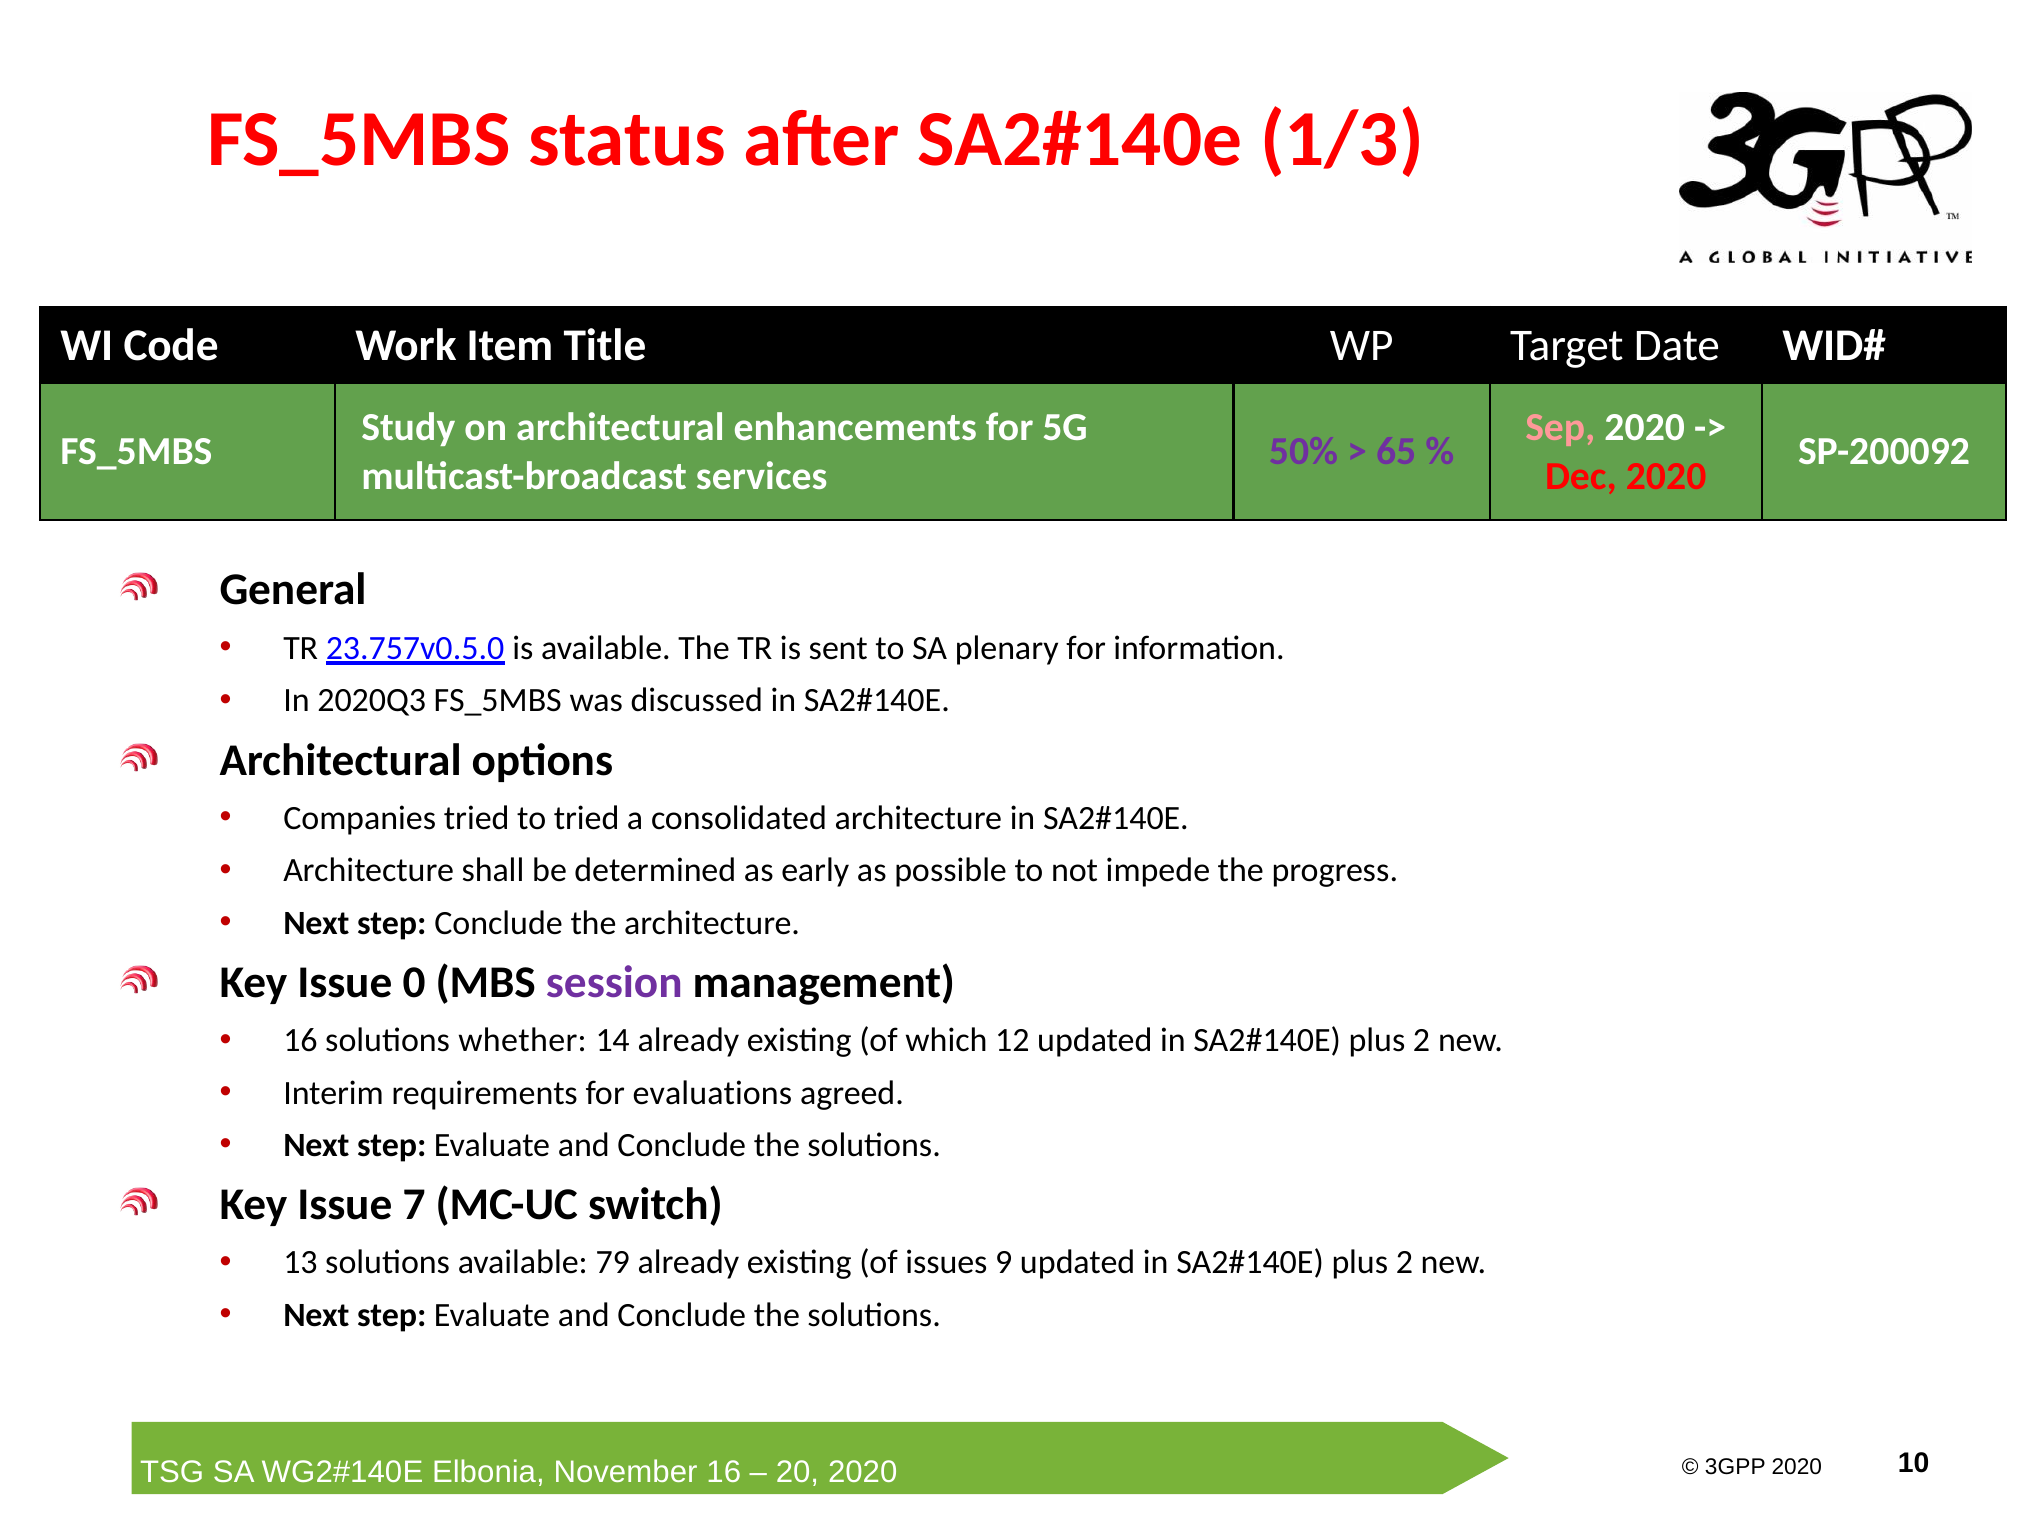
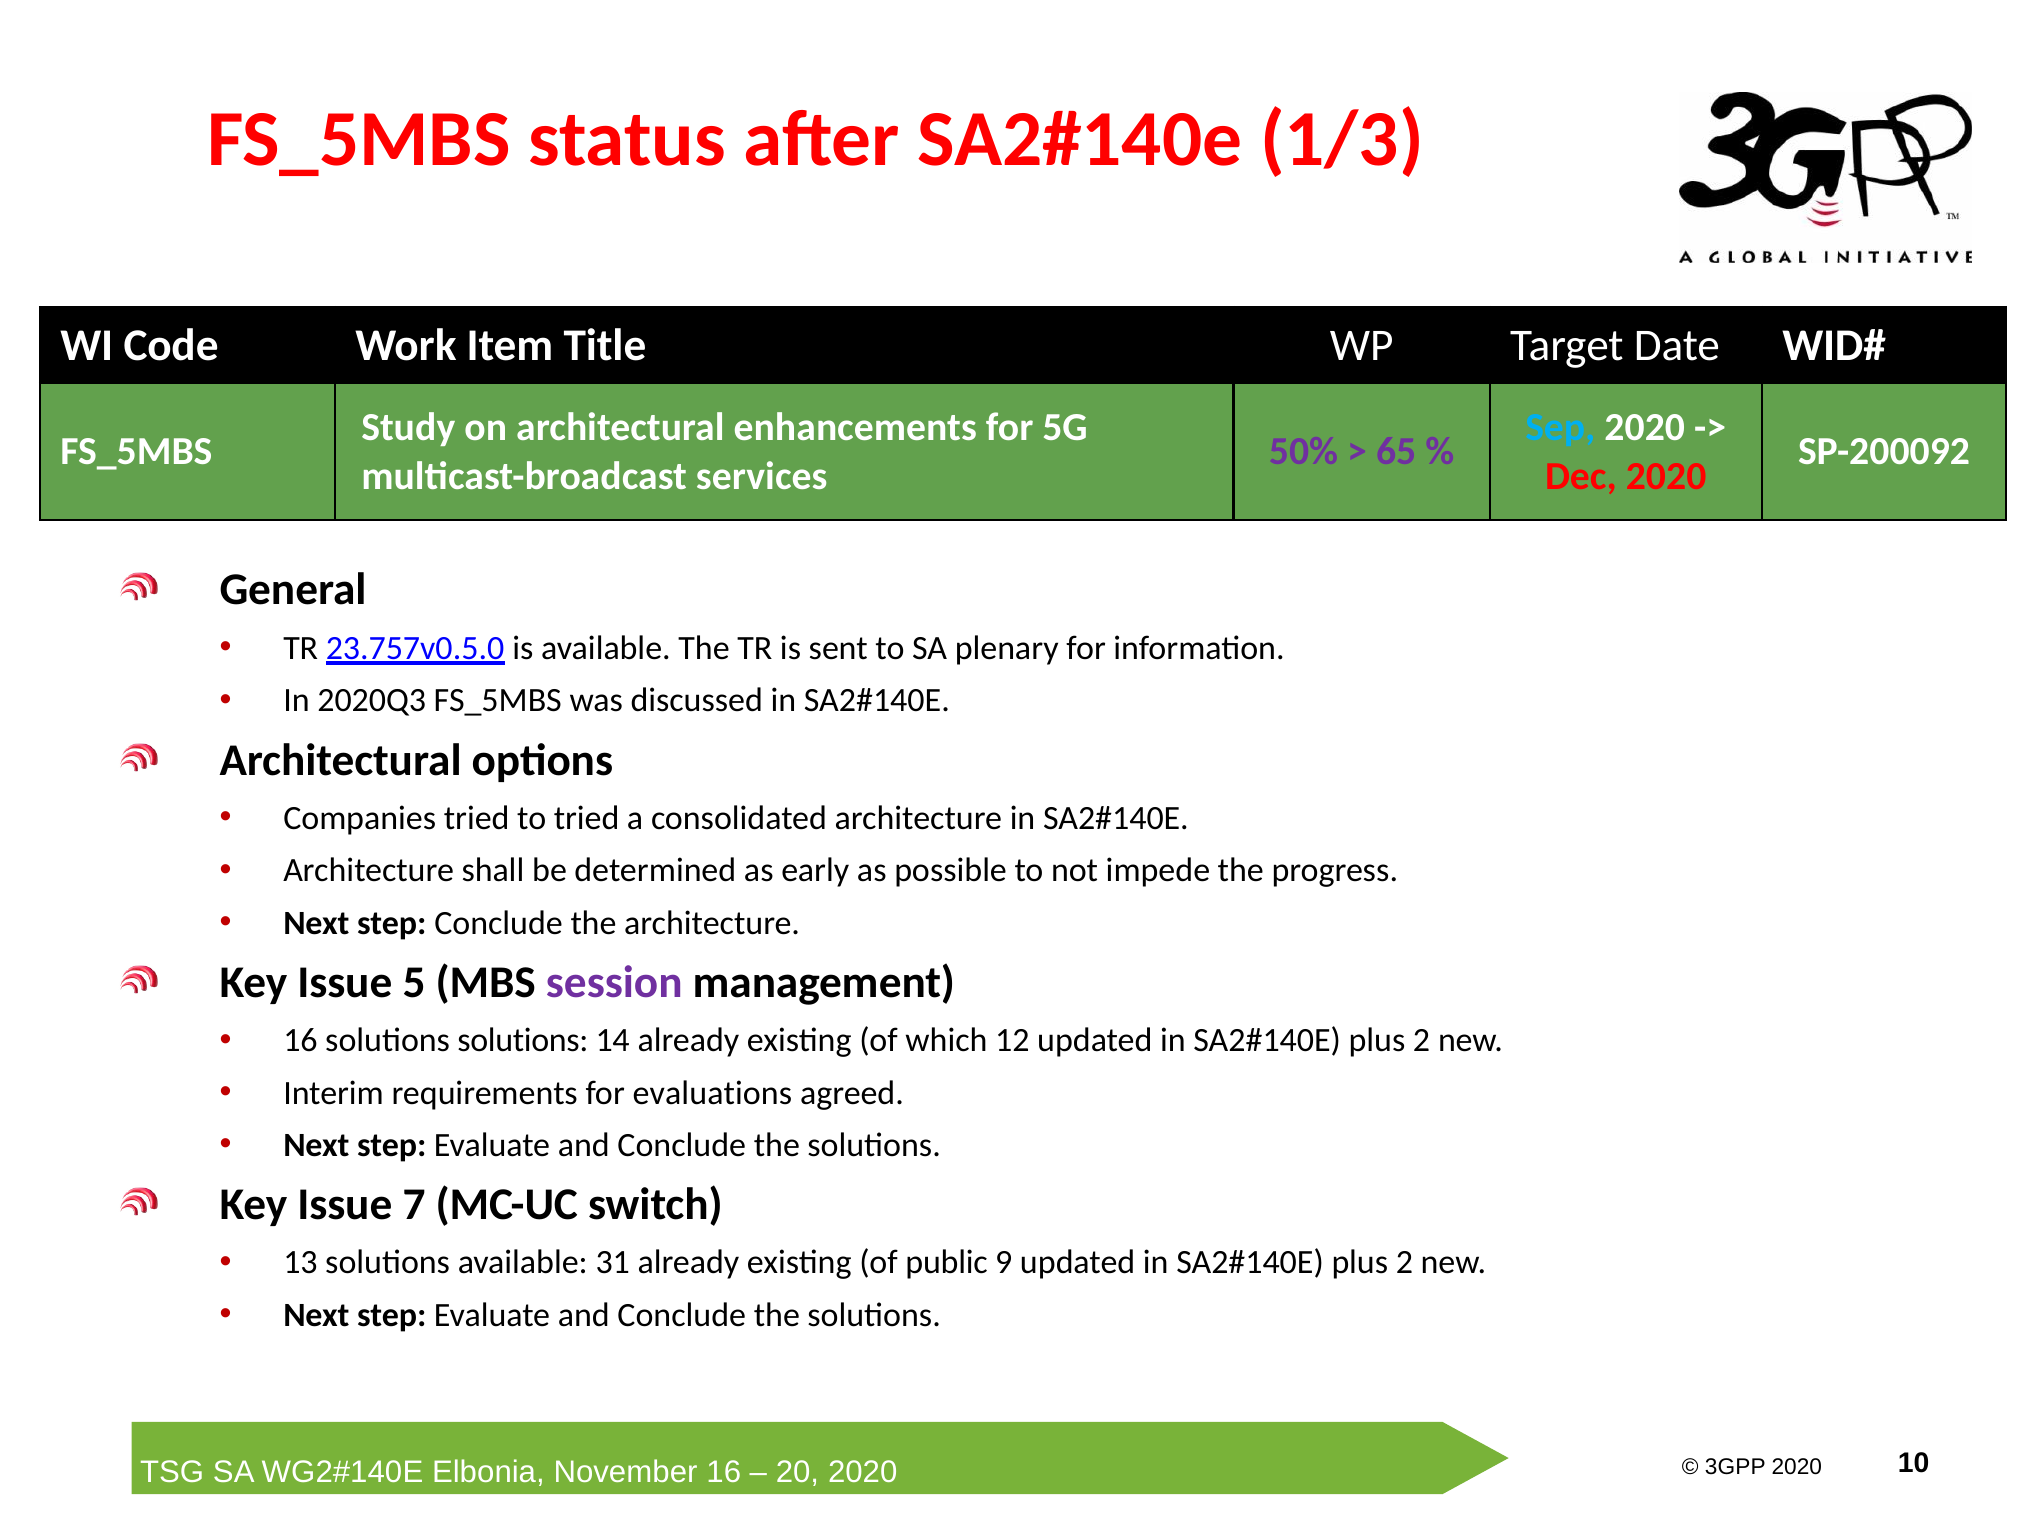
Sep colour: pink -> light blue
0: 0 -> 5
solutions whether: whether -> solutions
79: 79 -> 31
issues: issues -> public
